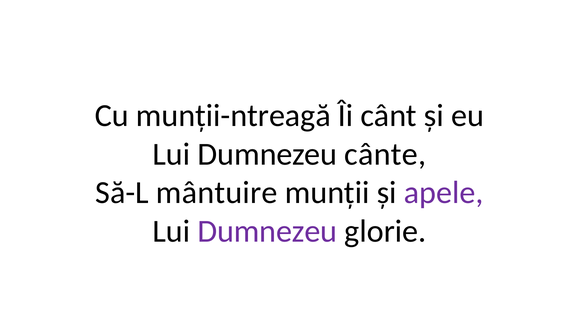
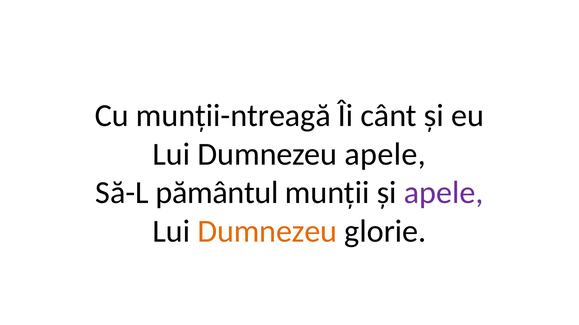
Dumnezeu cânte: cânte -> apele
mântuire: mântuire -> pământul
Dumnezeu at (267, 232) colour: purple -> orange
